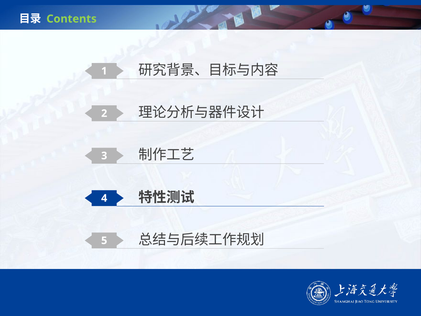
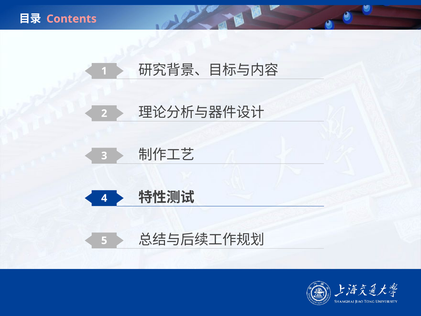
Contents colour: light green -> pink
